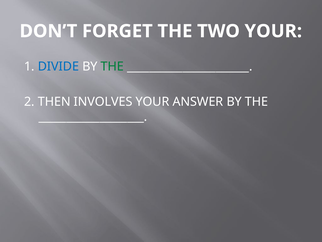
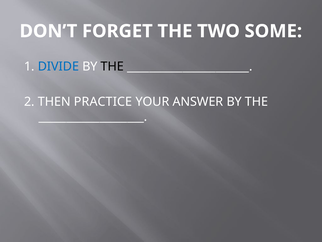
TWO YOUR: YOUR -> SOME
THE at (112, 66) colour: green -> black
INVOLVES: INVOLVES -> PRACTICE
